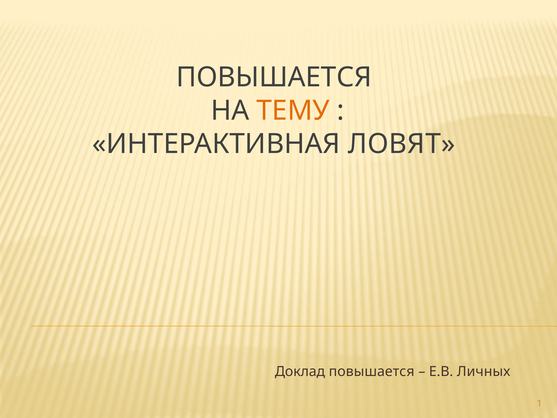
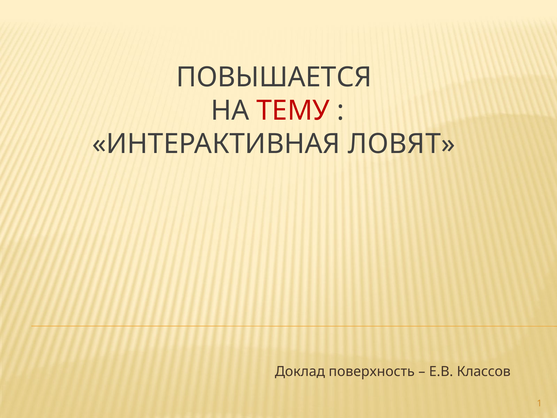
ТЕМУ colour: orange -> red
Доклад повышается: повышается -> поверхность
Личных: Личных -> Классов
